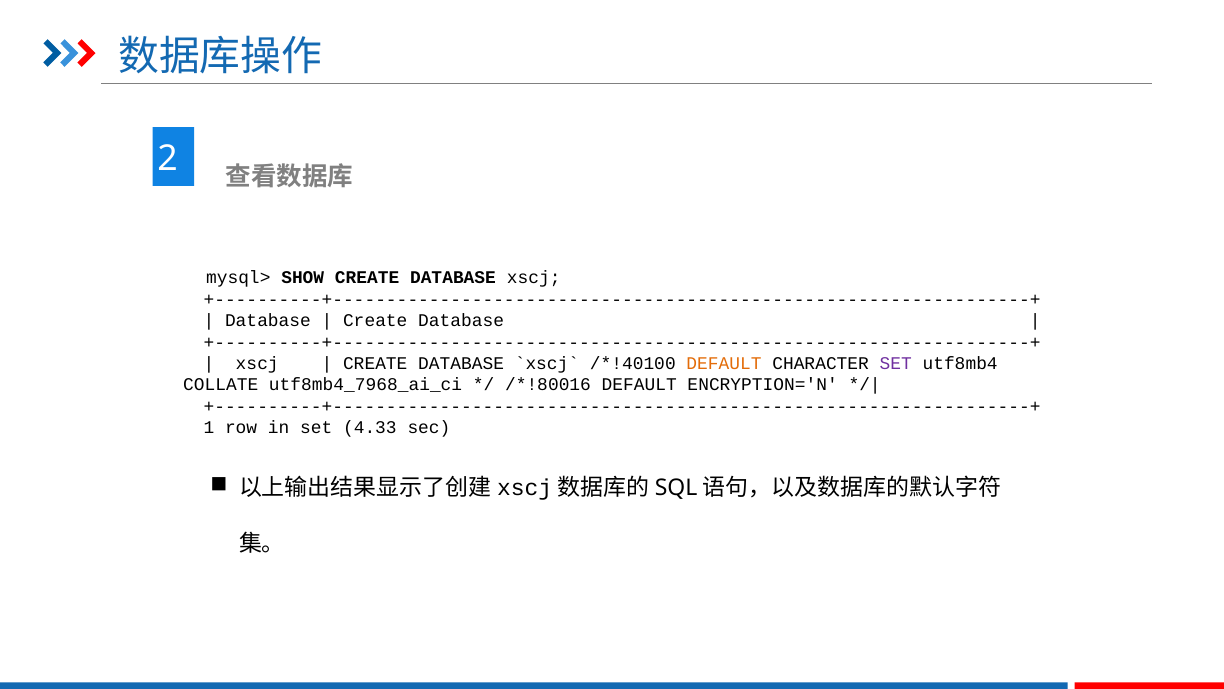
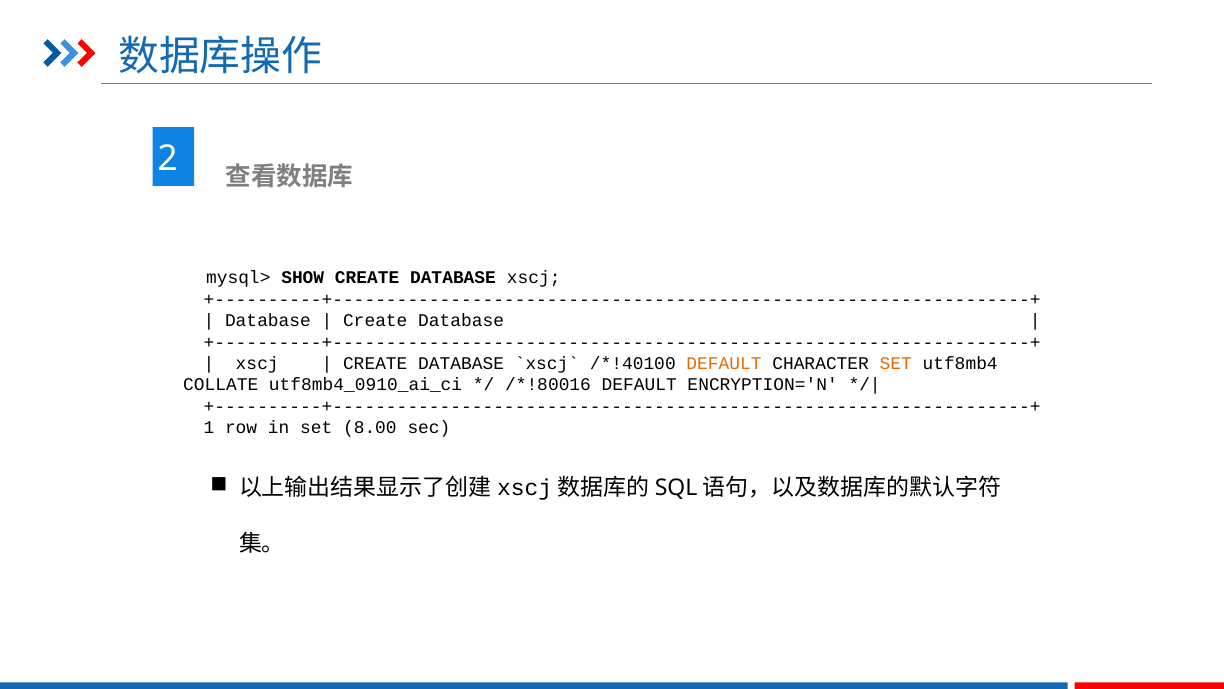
SET at (896, 364) colour: purple -> orange
utf8mb4_7968_ai_ci: utf8mb4_7968_ai_ci -> utf8mb4_0910_ai_ci
4.33: 4.33 -> 8.00
